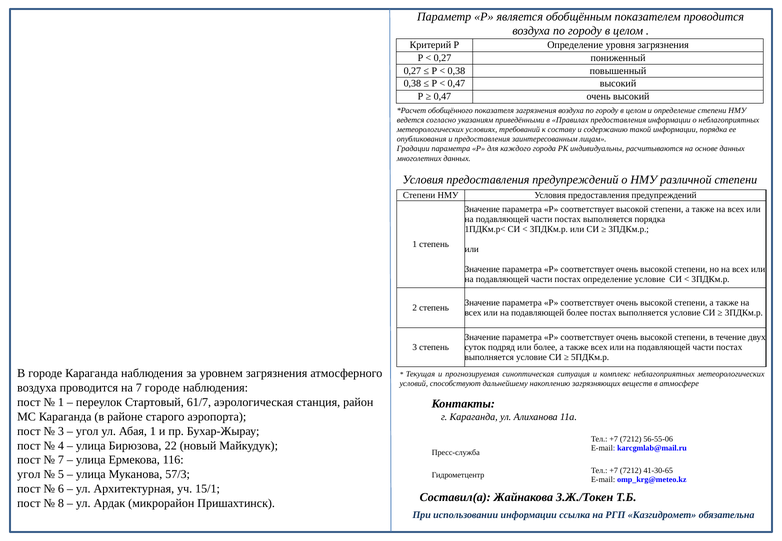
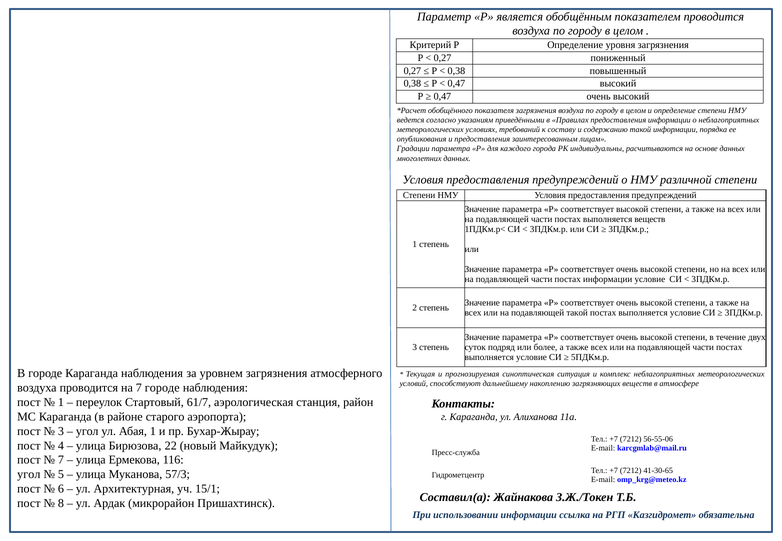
выполняется порядка: порядка -> веществ
постах определение: определение -> информации
подавляющей более: более -> такой
